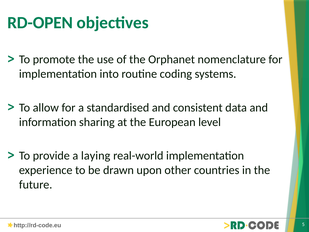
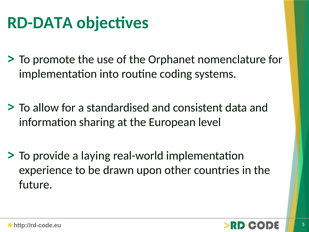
RD-OPEN: RD-OPEN -> RD-DATA
